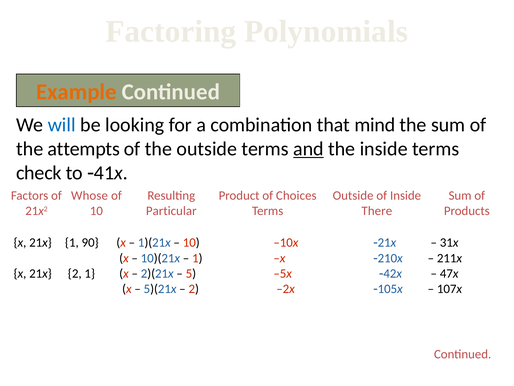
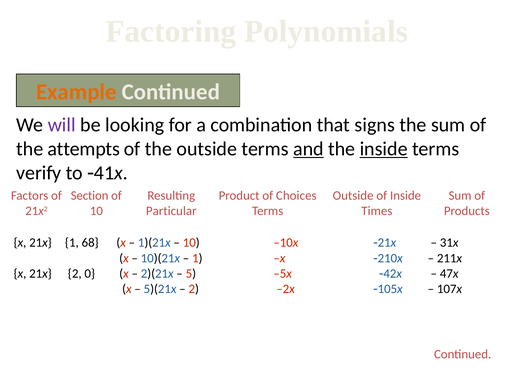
will colour: blue -> purple
mind: mind -> signs
inside at (384, 149) underline: none -> present
check: check -> verify
Whose: Whose -> Section
There: There -> Times
90: 90 -> 68
2 1: 1 -> 0
